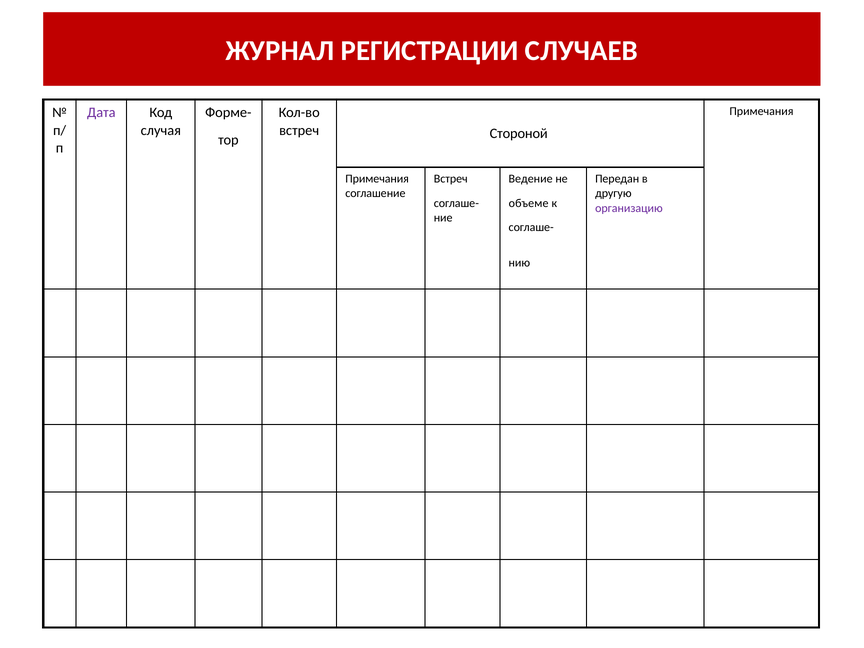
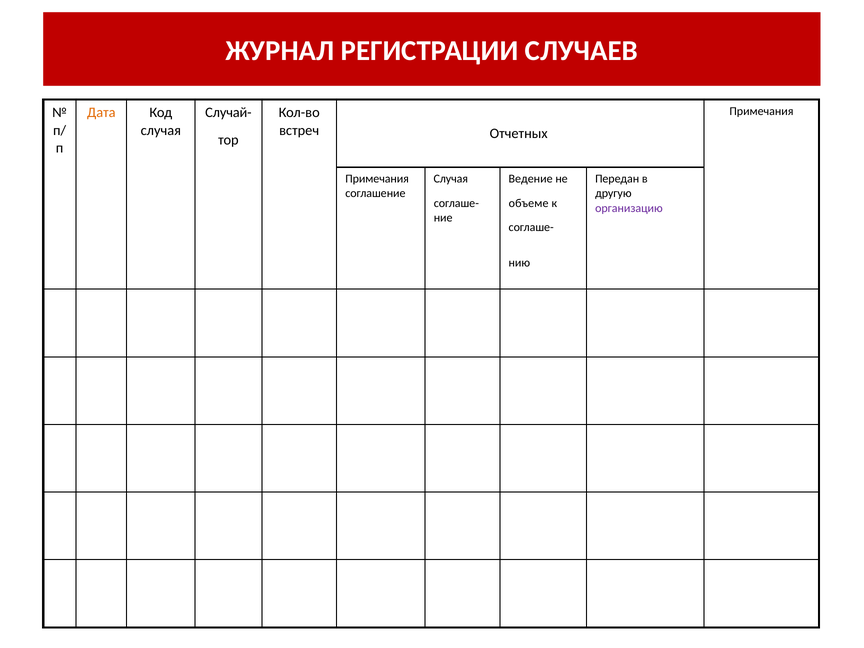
Дата colour: purple -> orange
Форме-: Форме- -> Случай-
Стороной: Стороной -> Отчетных
Встреч at (451, 179): Встреч -> Случая
